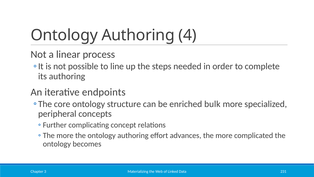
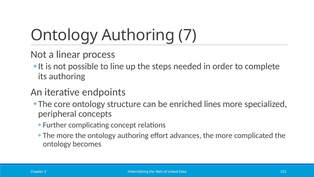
4: 4 -> 7
bulk: bulk -> lines
